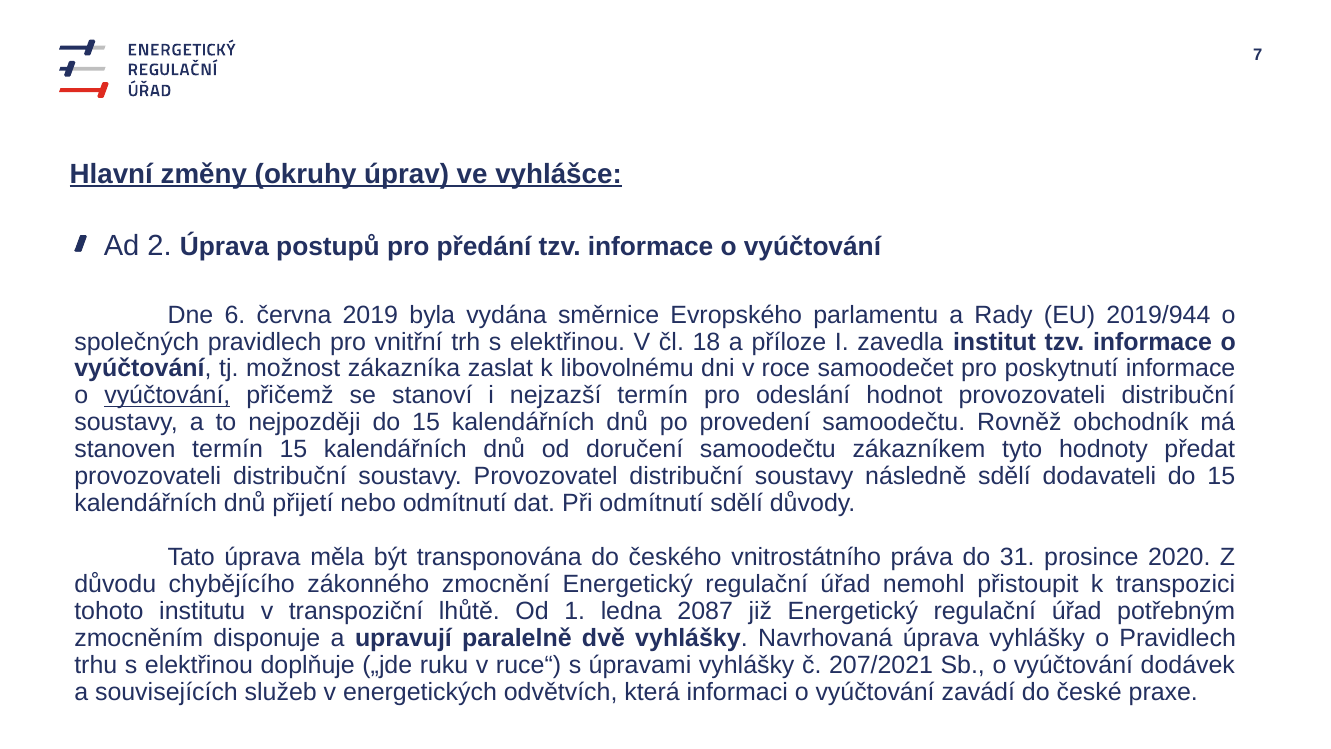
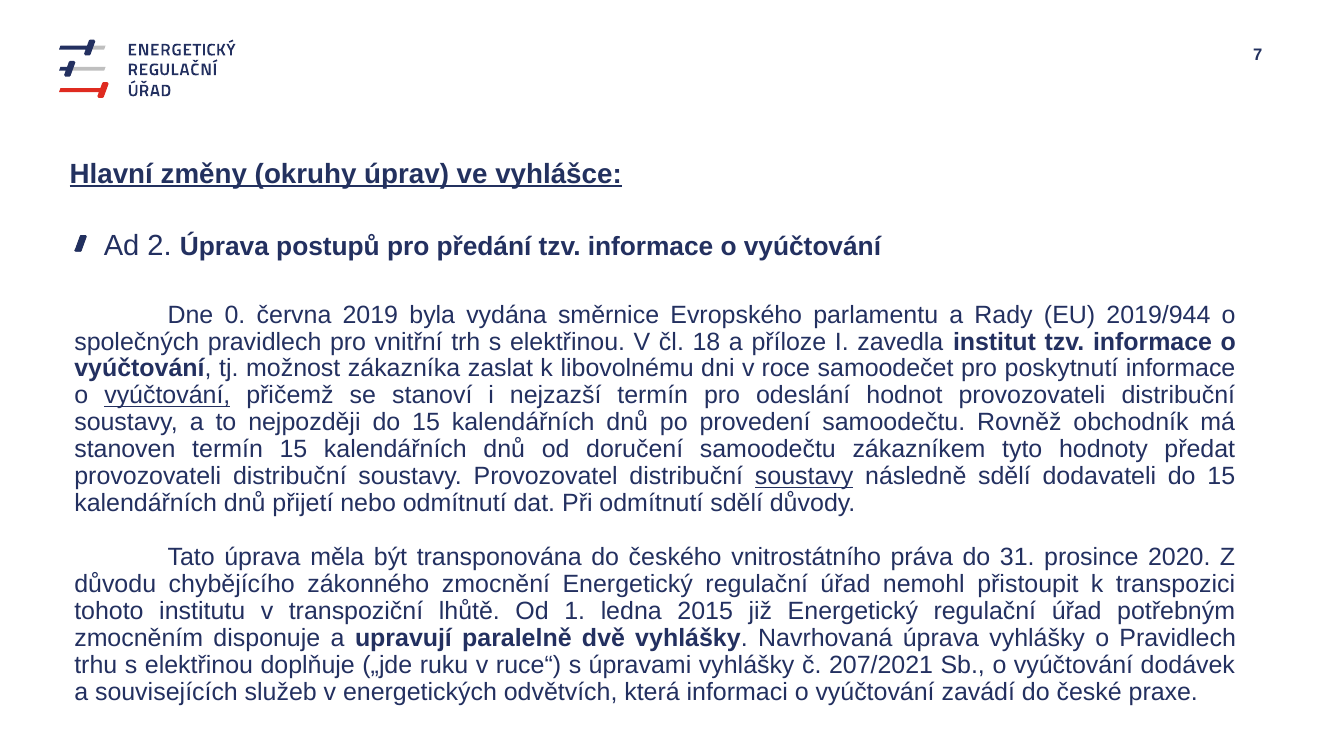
6: 6 -> 0
soustavy at (804, 476) underline: none -> present
2087: 2087 -> 2015
